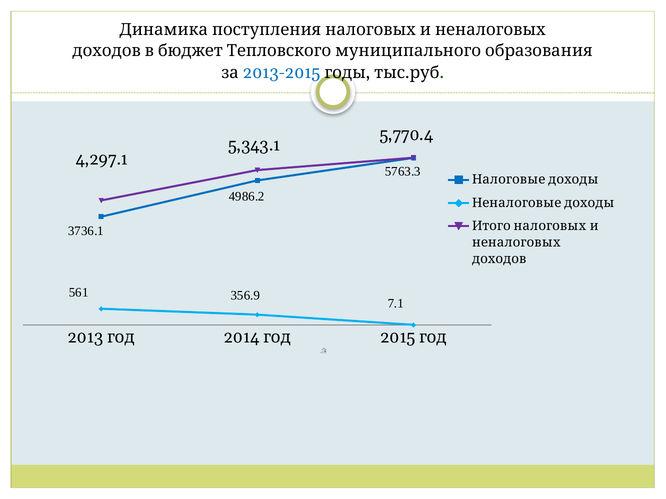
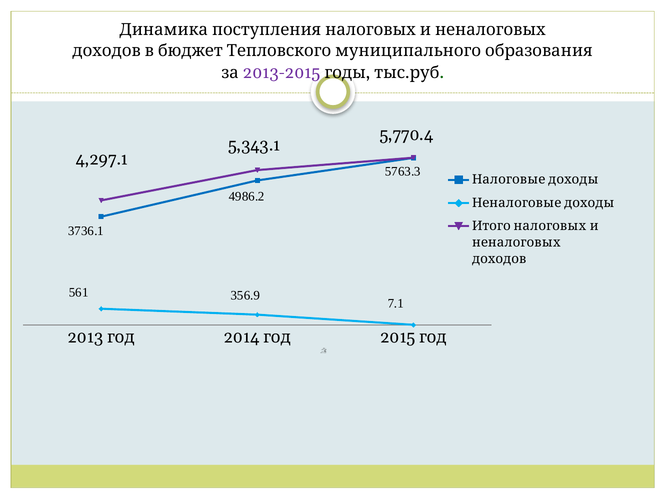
2013-2015 colour: blue -> purple
